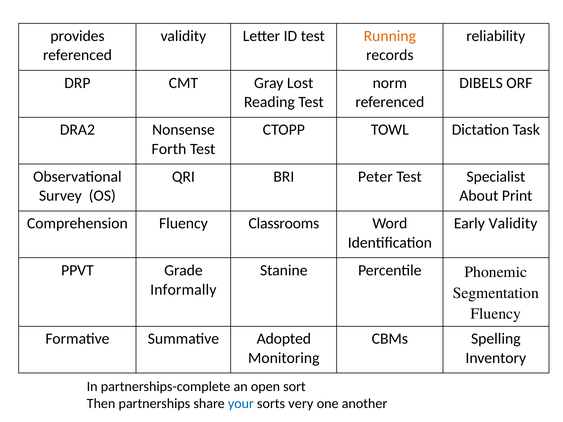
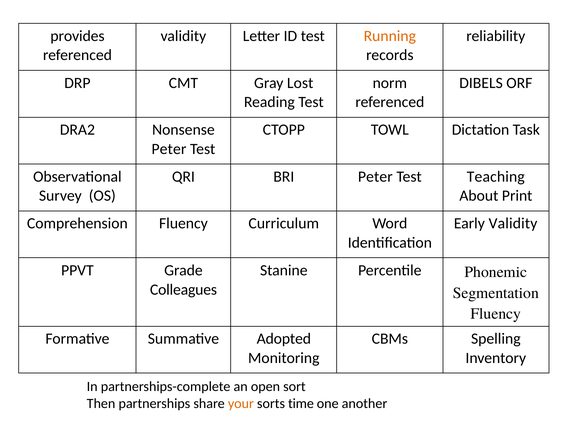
Forth at (169, 149): Forth -> Peter
Specialist: Specialist -> Teaching
Classrooms: Classrooms -> Curriculum
Informally: Informally -> Colleagues
your colour: blue -> orange
very: very -> time
